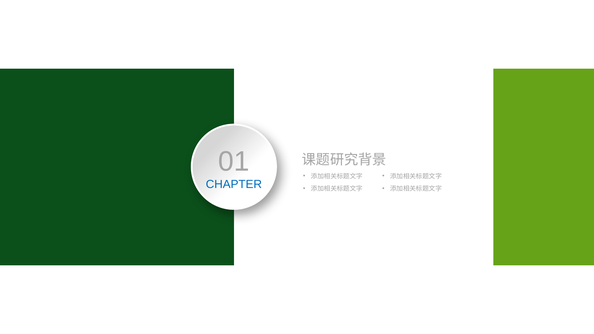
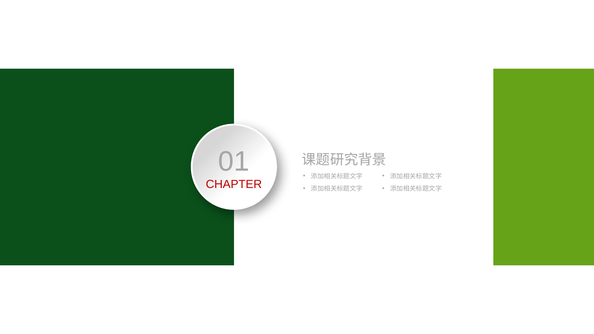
CHAPTER colour: blue -> red
